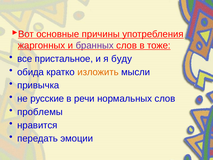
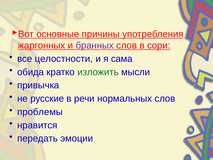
тоже: тоже -> сори
пристальное: пристальное -> целостности
буду: буду -> сама
изложить colour: orange -> green
